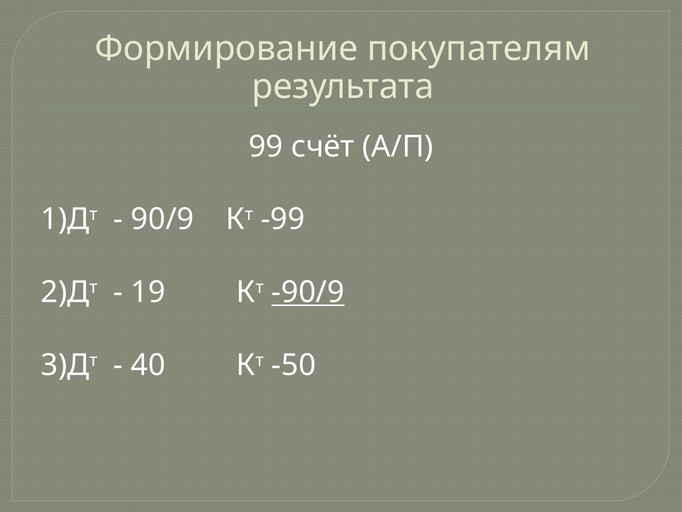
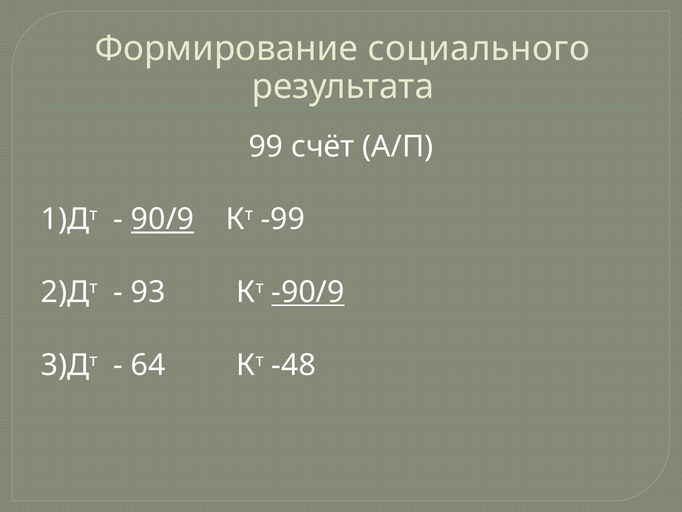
покупателям: покупателям -> социального
90/9 underline: none -> present
19: 19 -> 93
40: 40 -> 64
-50: -50 -> -48
